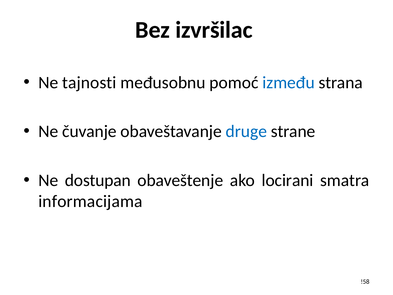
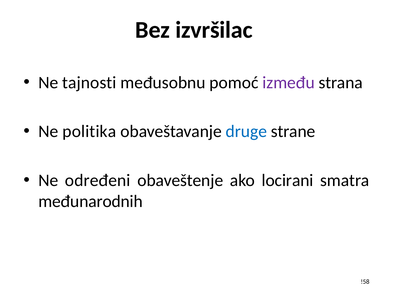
između colour: blue -> purple
čuvanje: čuvanje -> politika
dostupan: dostupan -> određeni
informacijama: informacijama -> međunarodnih
